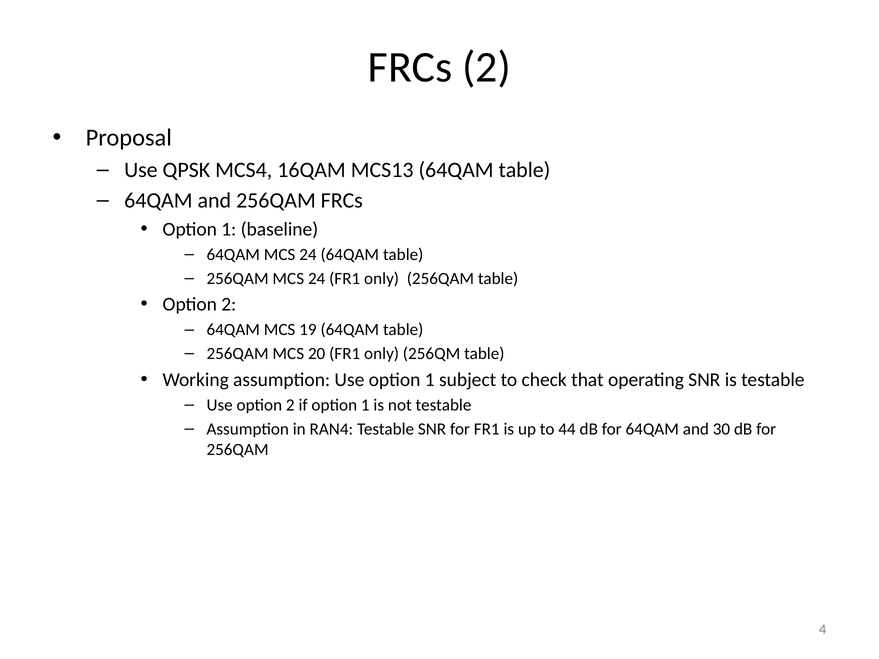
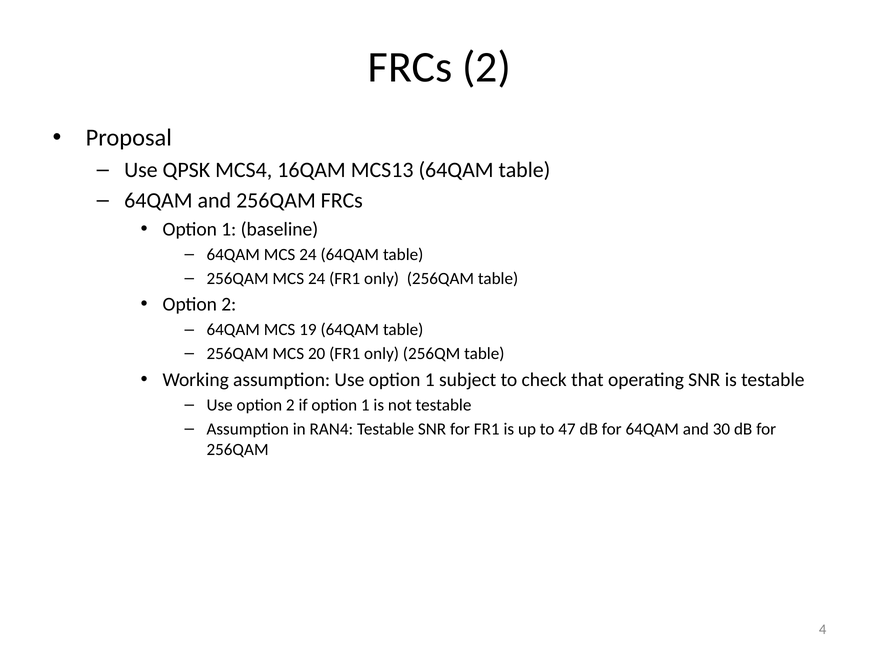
44: 44 -> 47
